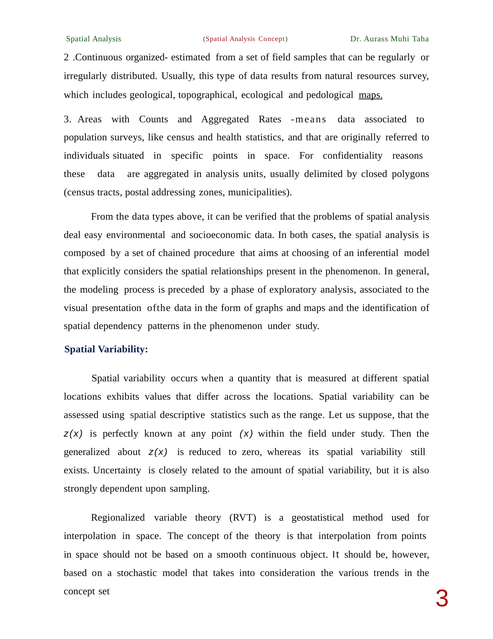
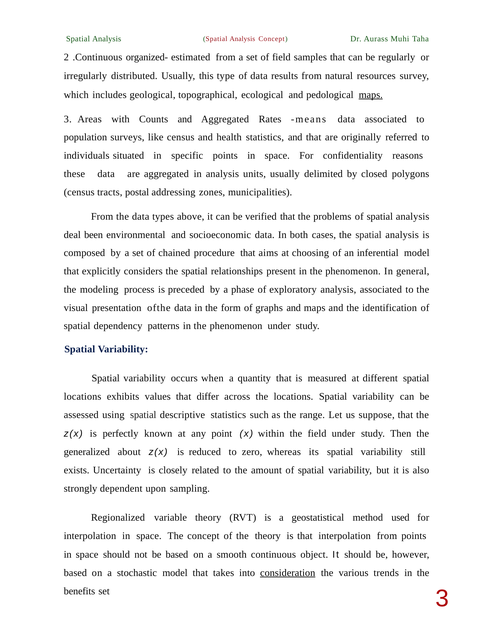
easy: easy -> been
consideration underline: none -> present
concept at (79, 590): concept -> benefits
